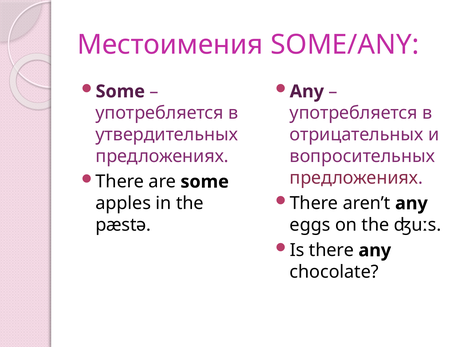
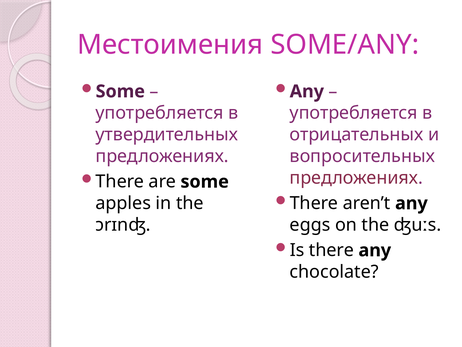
pæstə: pæstə -> ɔrɪnʤ
